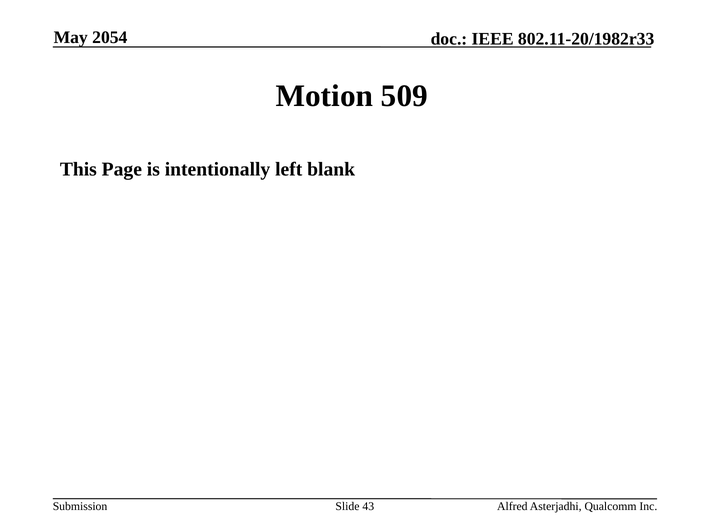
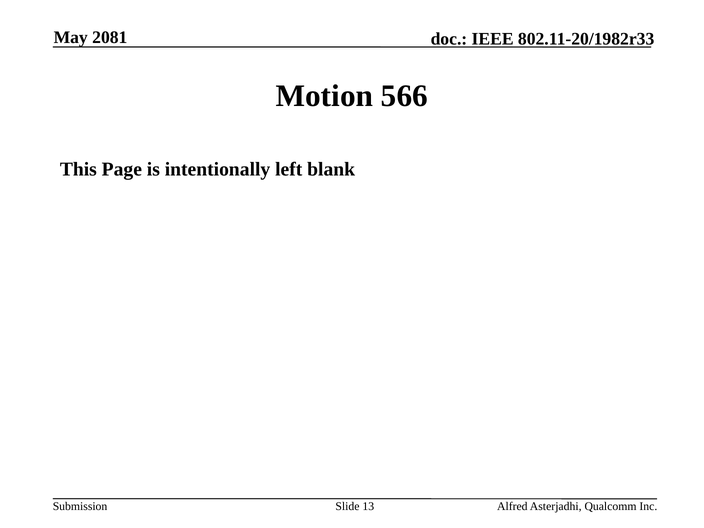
2054: 2054 -> 2081
509: 509 -> 566
43: 43 -> 13
